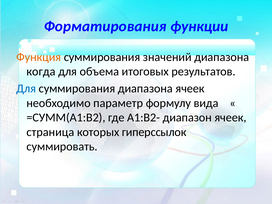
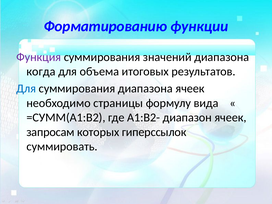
Форматирования: Форматирования -> Форматированию
Функция colour: orange -> purple
параметр: параметр -> страницы
страница: страница -> запросам
